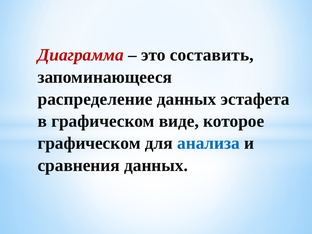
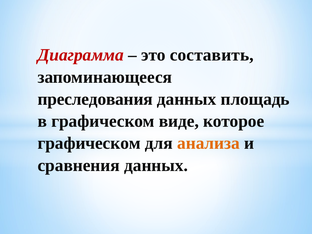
распределение: распределение -> преследования
эстафета: эстафета -> площадь
анализа colour: blue -> orange
